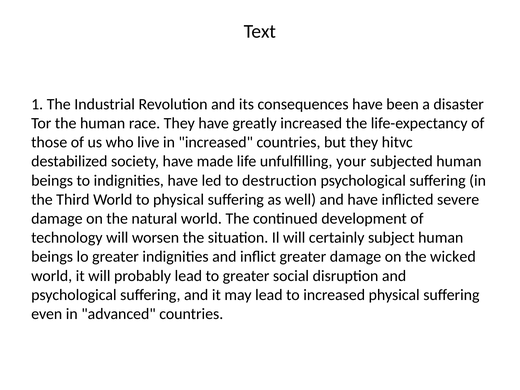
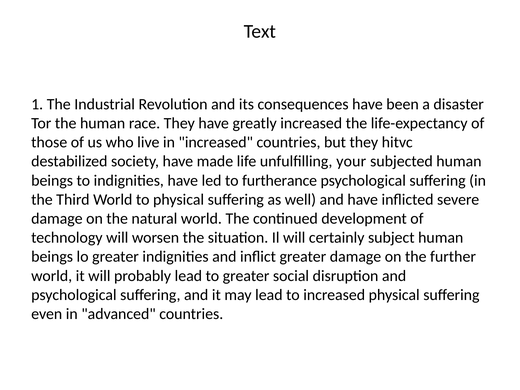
destruction: destruction -> furtherance
wicked: wicked -> further
